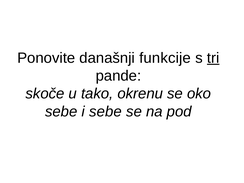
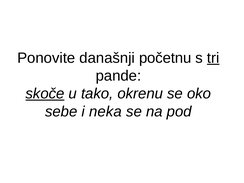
funkcije: funkcije -> početnu
skoče underline: none -> present
i sebe: sebe -> neka
